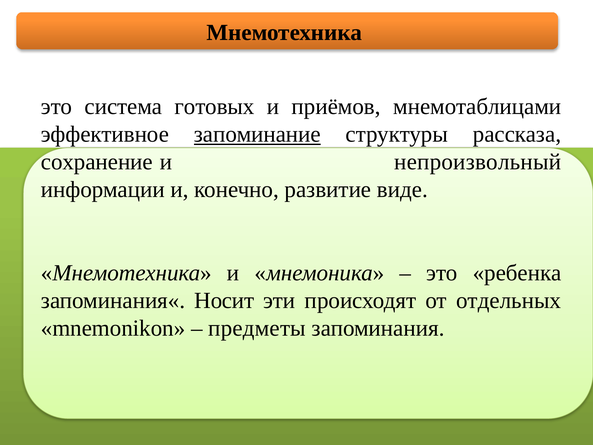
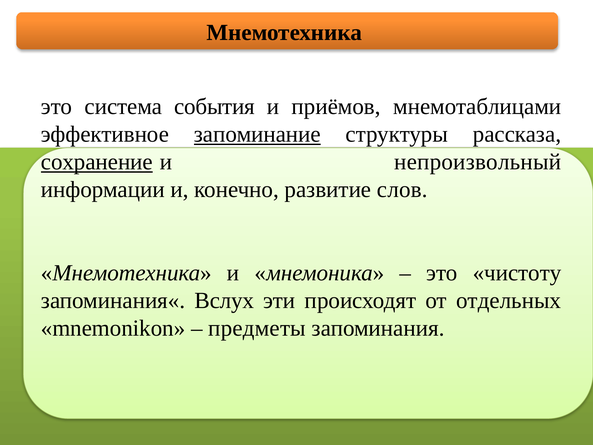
готовых: готовых -> события
сохранение underline: none -> present
виде: виде -> слов
ребенка: ребенка -> чистоту
Носит: Носит -> Вслух
